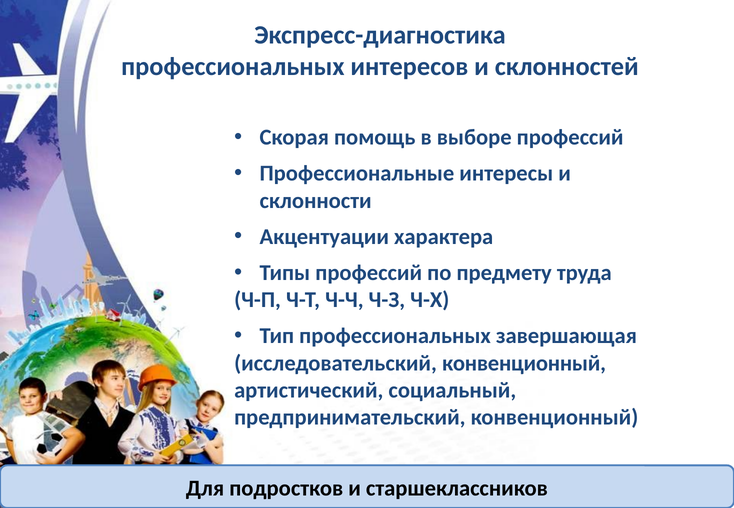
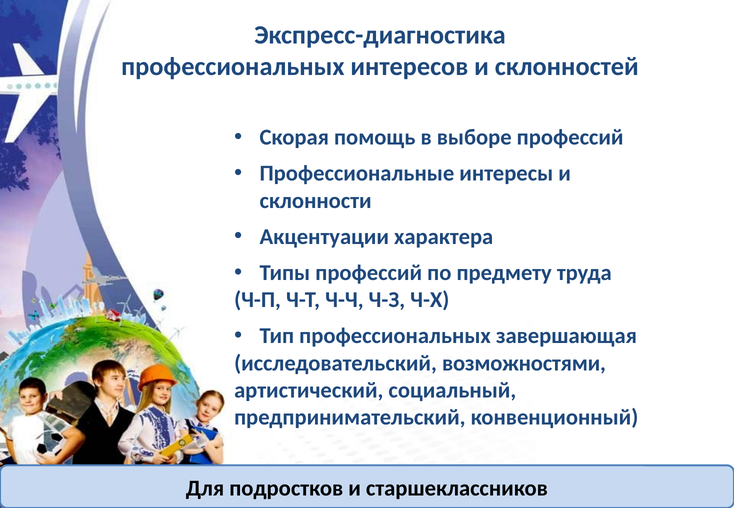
исследовательский конвенционный: конвенционный -> возможностями
